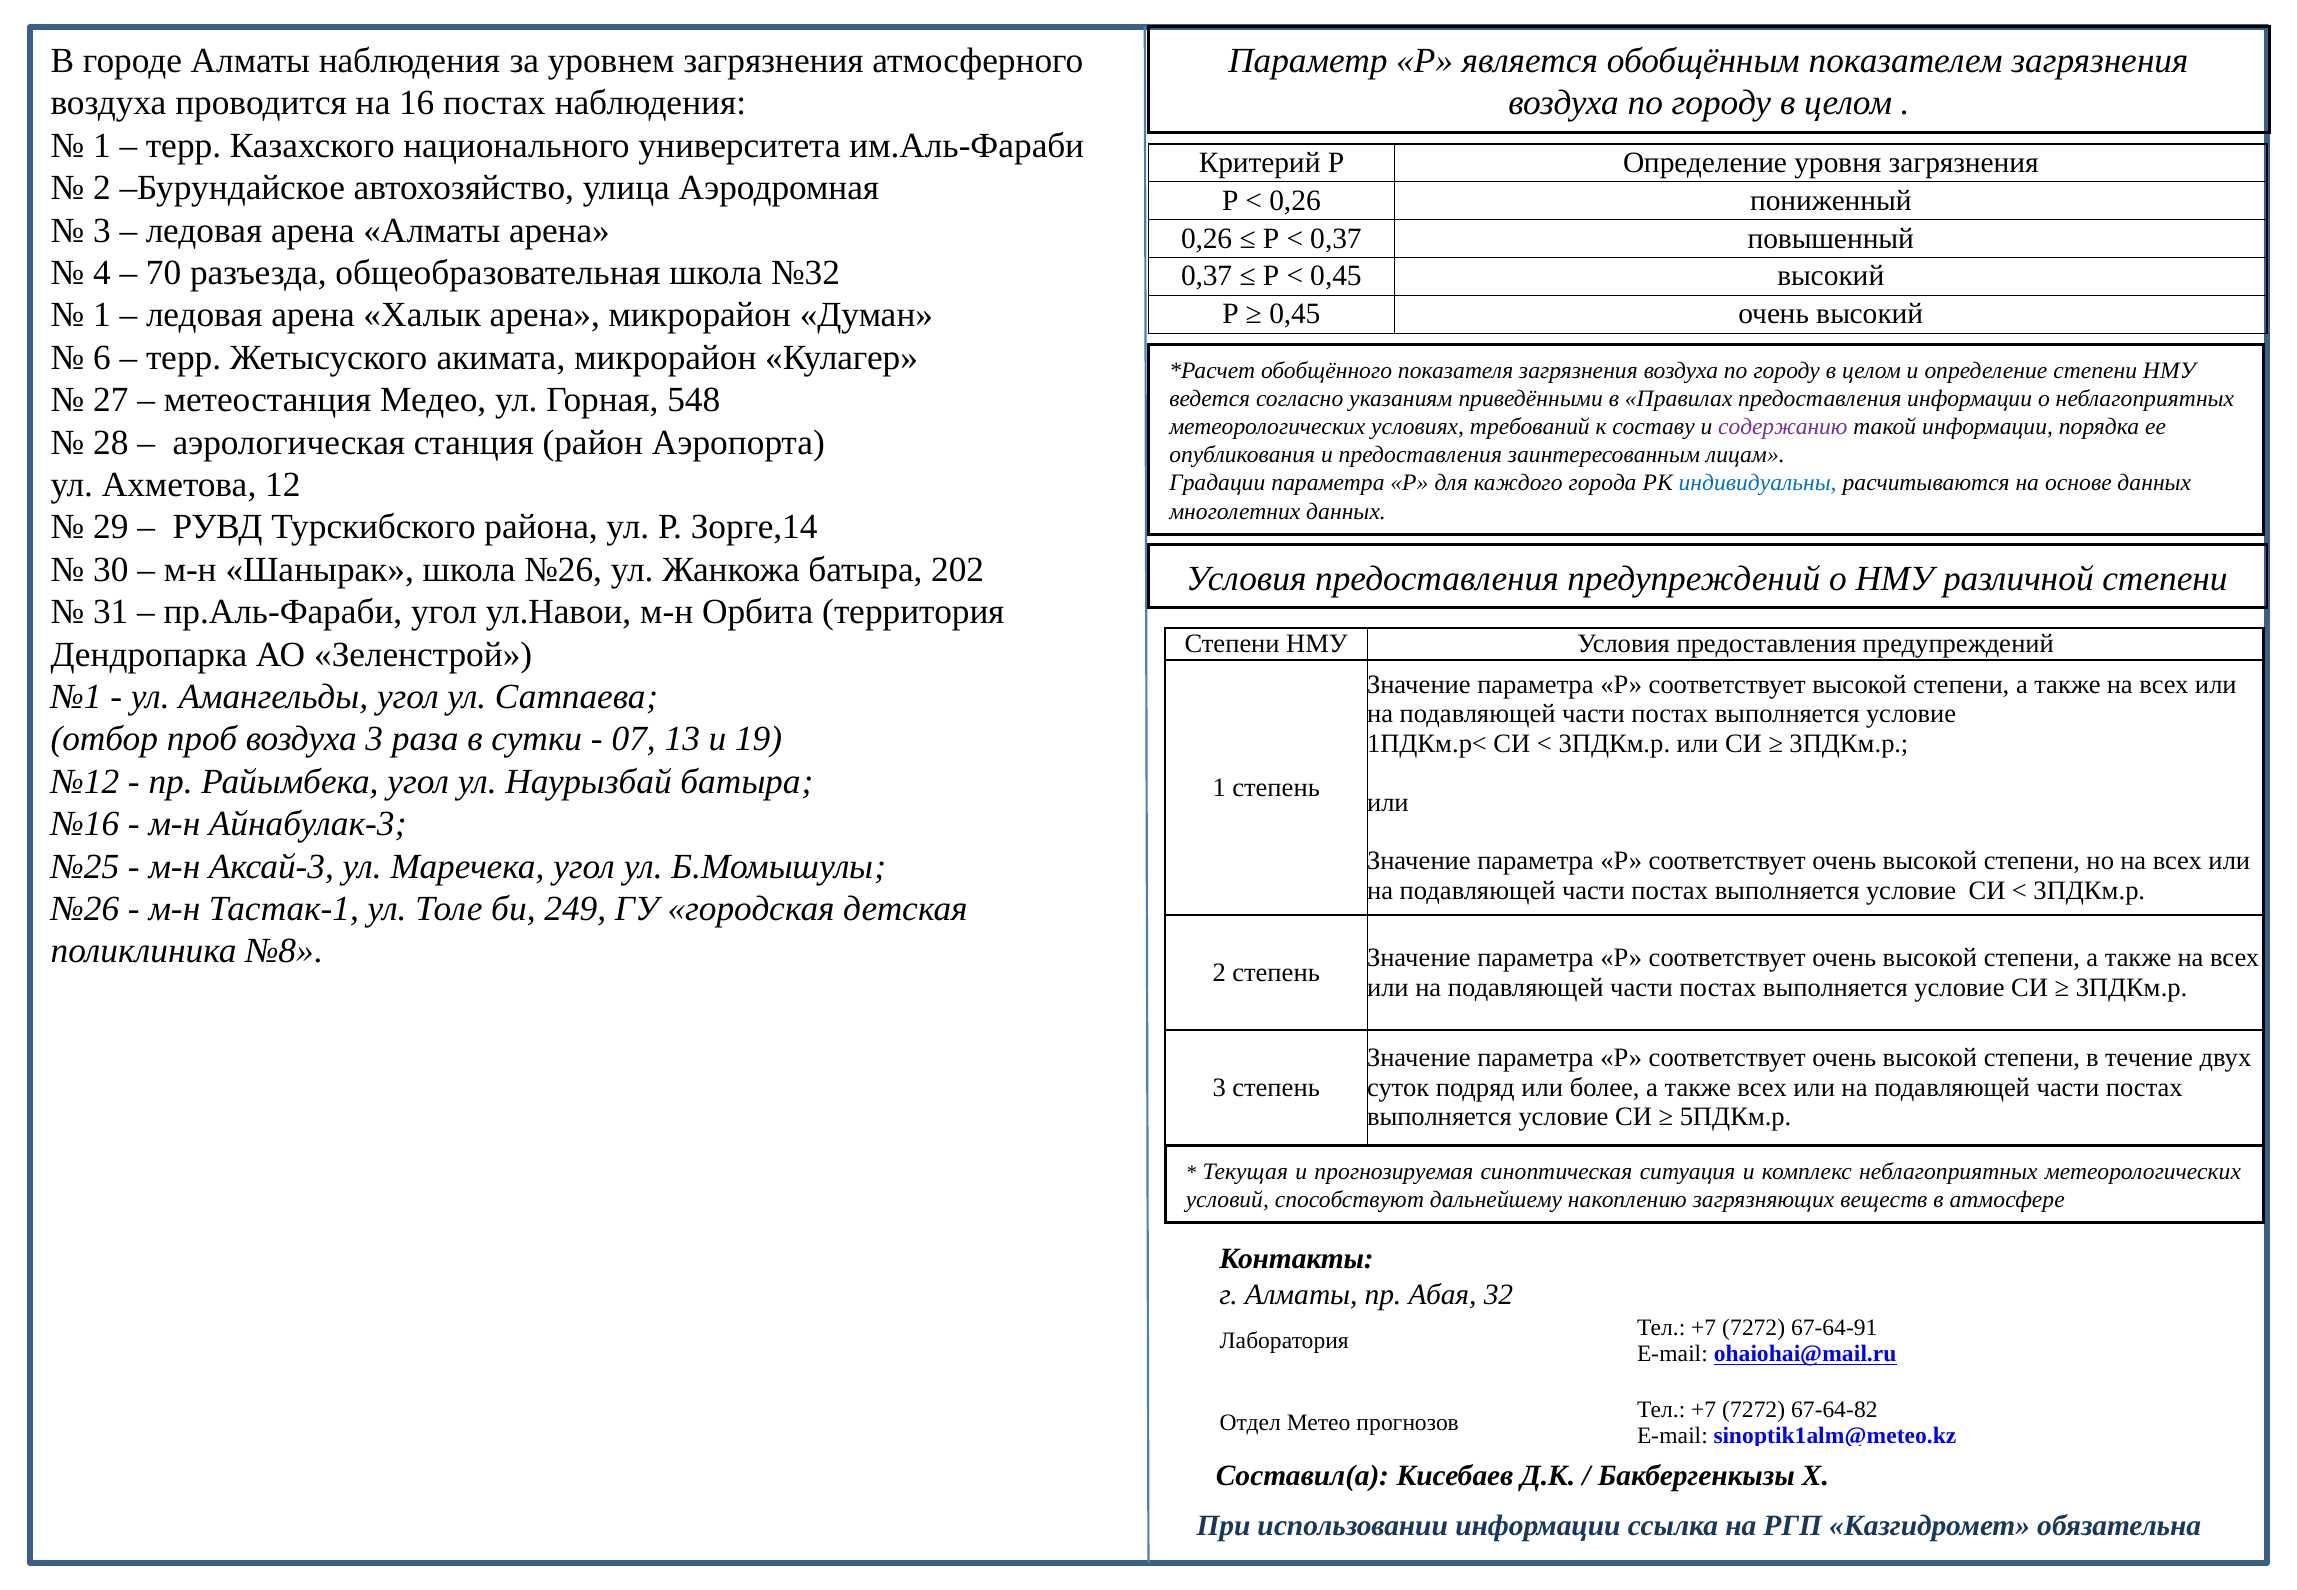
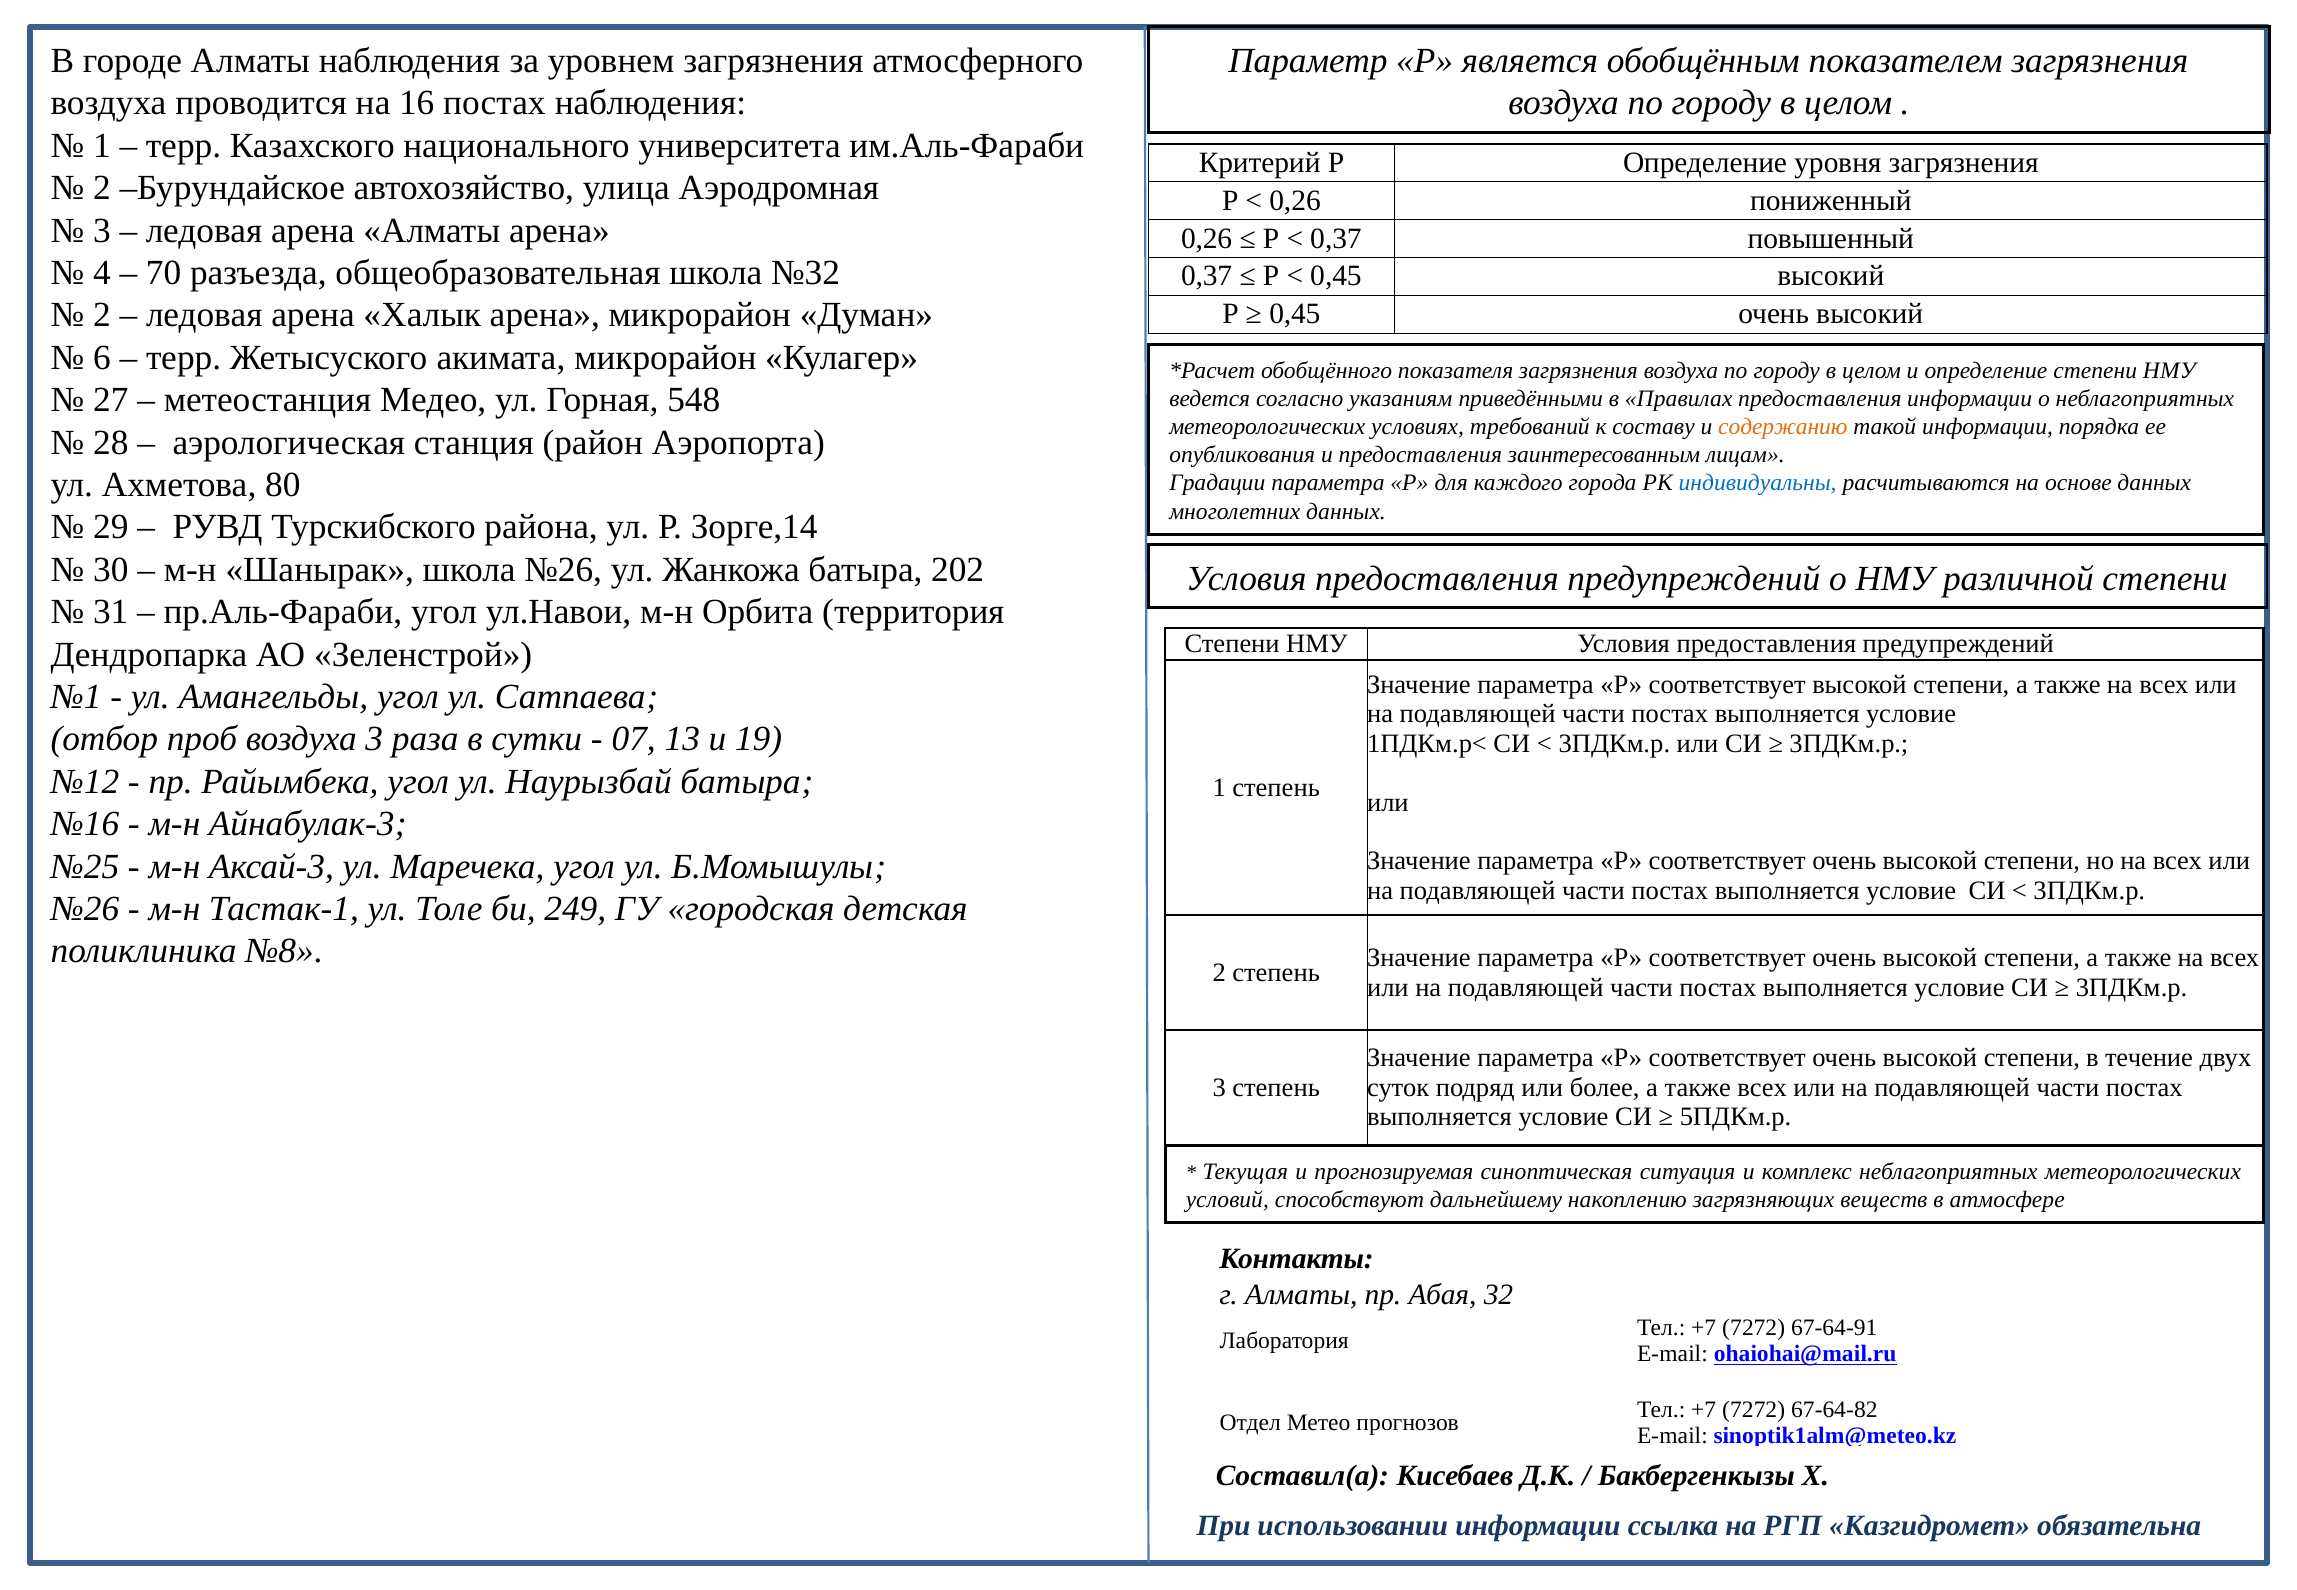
1 at (102, 315): 1 -> 2
содержанию colour: purple -> orange
12: 12 -> 80
